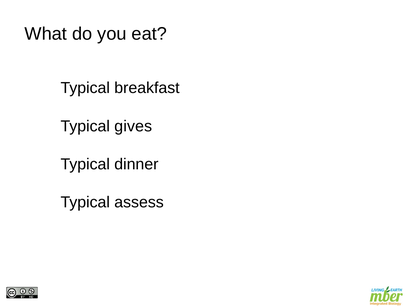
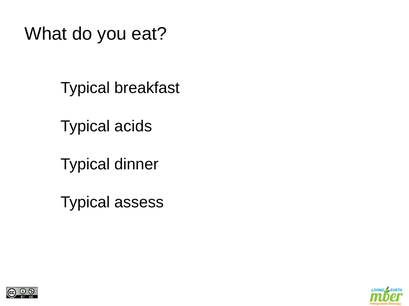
gives: gives -> acids
